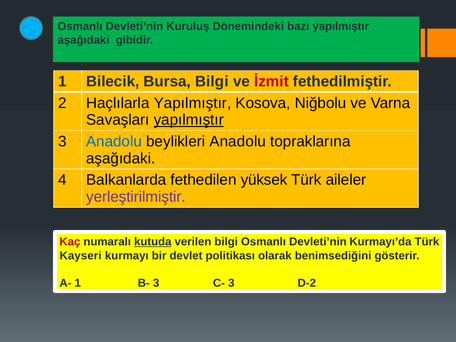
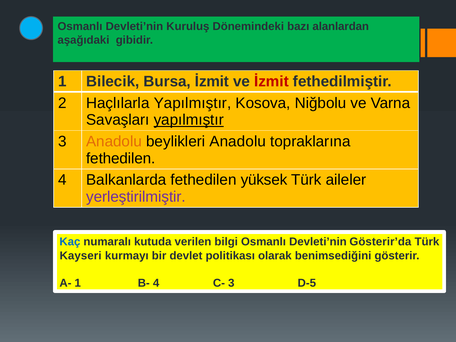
bazı yapılmıştır: yapılmıştır -> alanlardan
Bursa Bilgi: Bilgi -> İzmit
Anadolu at (114, 141) colour: blue -> orange
aşağıdaki at (121, 158): aşağıdaki -> fethedilen
Kaç colour: red -> blue
kutuda underline: present -> none
Kurmayı’da: Kurmayı’da -> Gösterir’da
B- 3: 3 -> 4
D-2: D-2 -> D-5
